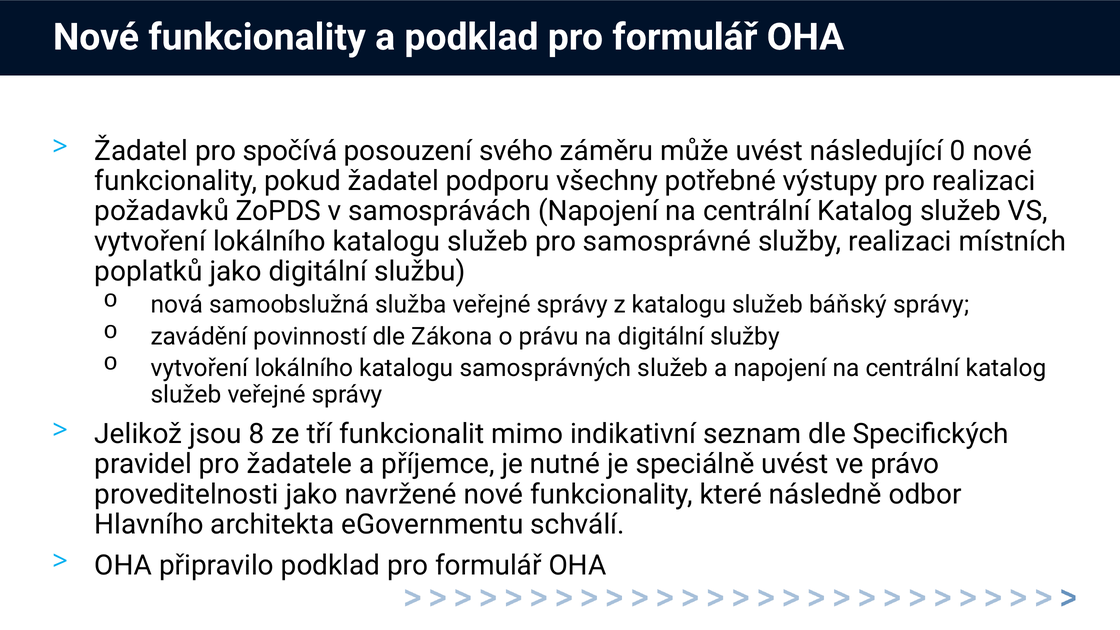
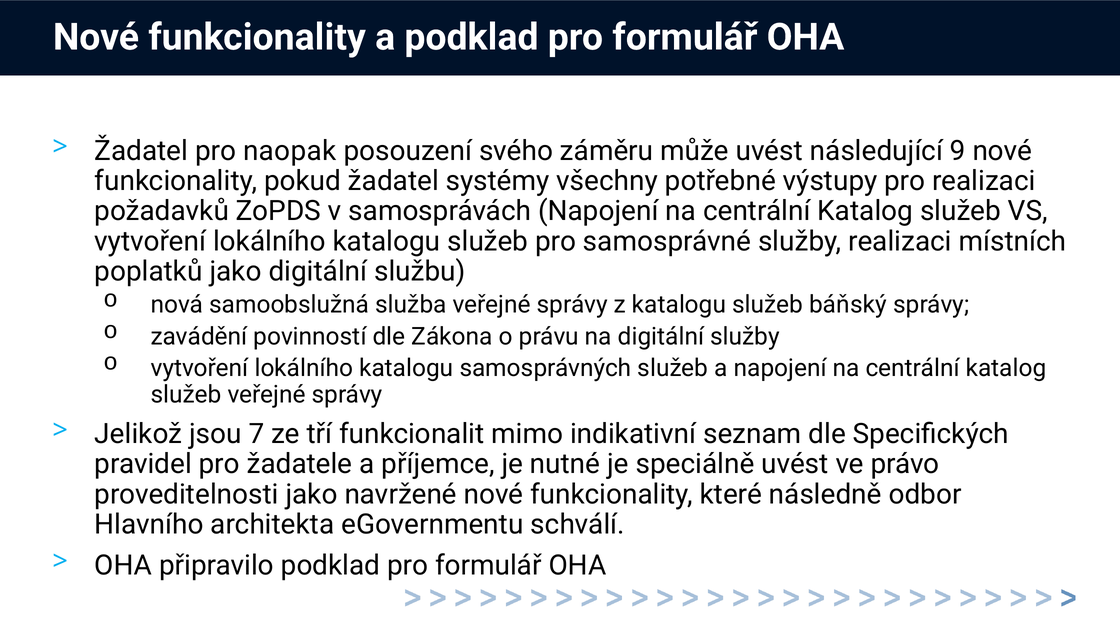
spočívá: spočívá -> naopak
0: 0 -> 9
podporu: podporu -> systémy
8: 8 -> 7
